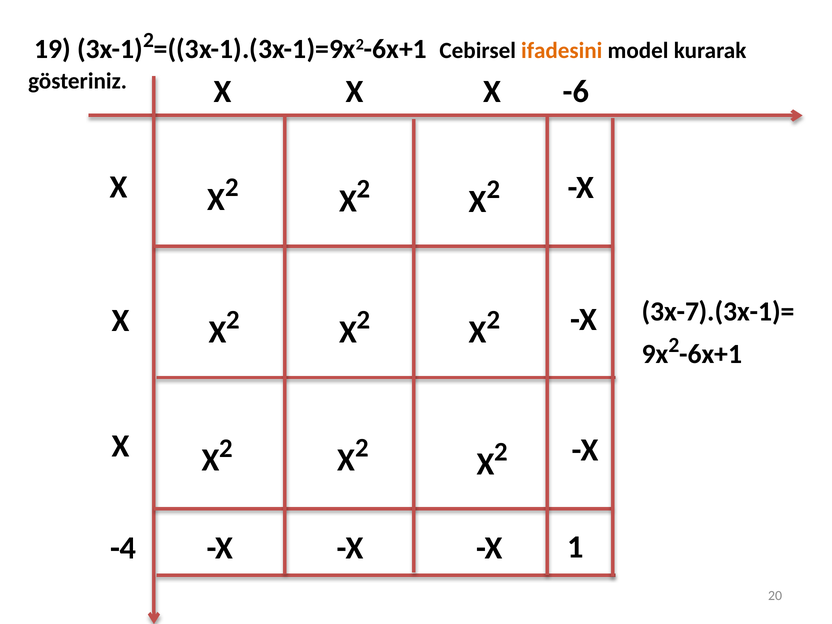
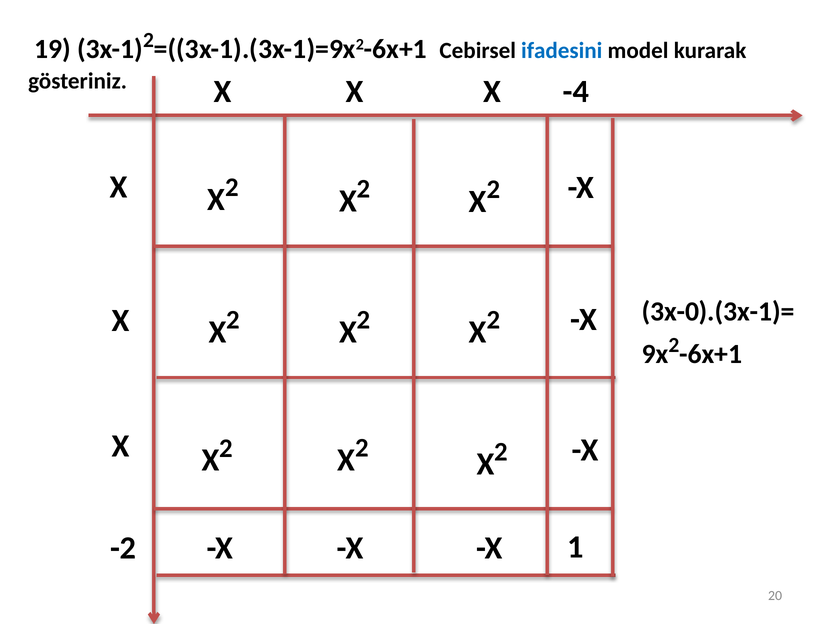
ifadesini colour: orange -> blue
-6: -6 -> -4
3x-7).(3x-1)=: 3x-7).(3x-1)= -> 3x-0).(3x-1)=
-4: -4 -> -2
